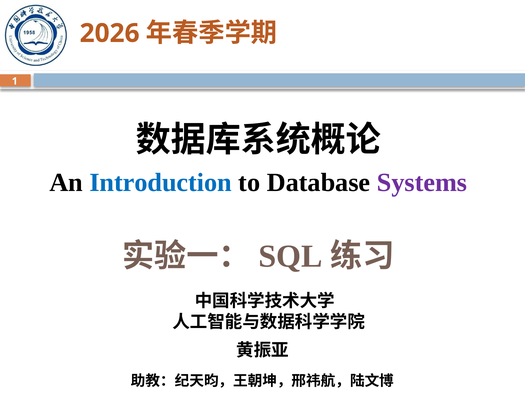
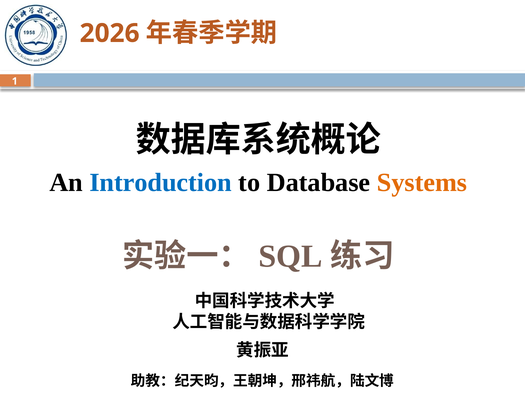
Systems colour: purple -> orange
